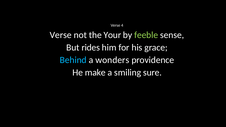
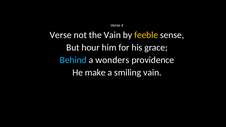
the Your: Your -> Vain
feeble colour: light green -> yellow
rides: rides -> hour
smiling sure: sure -> vain
